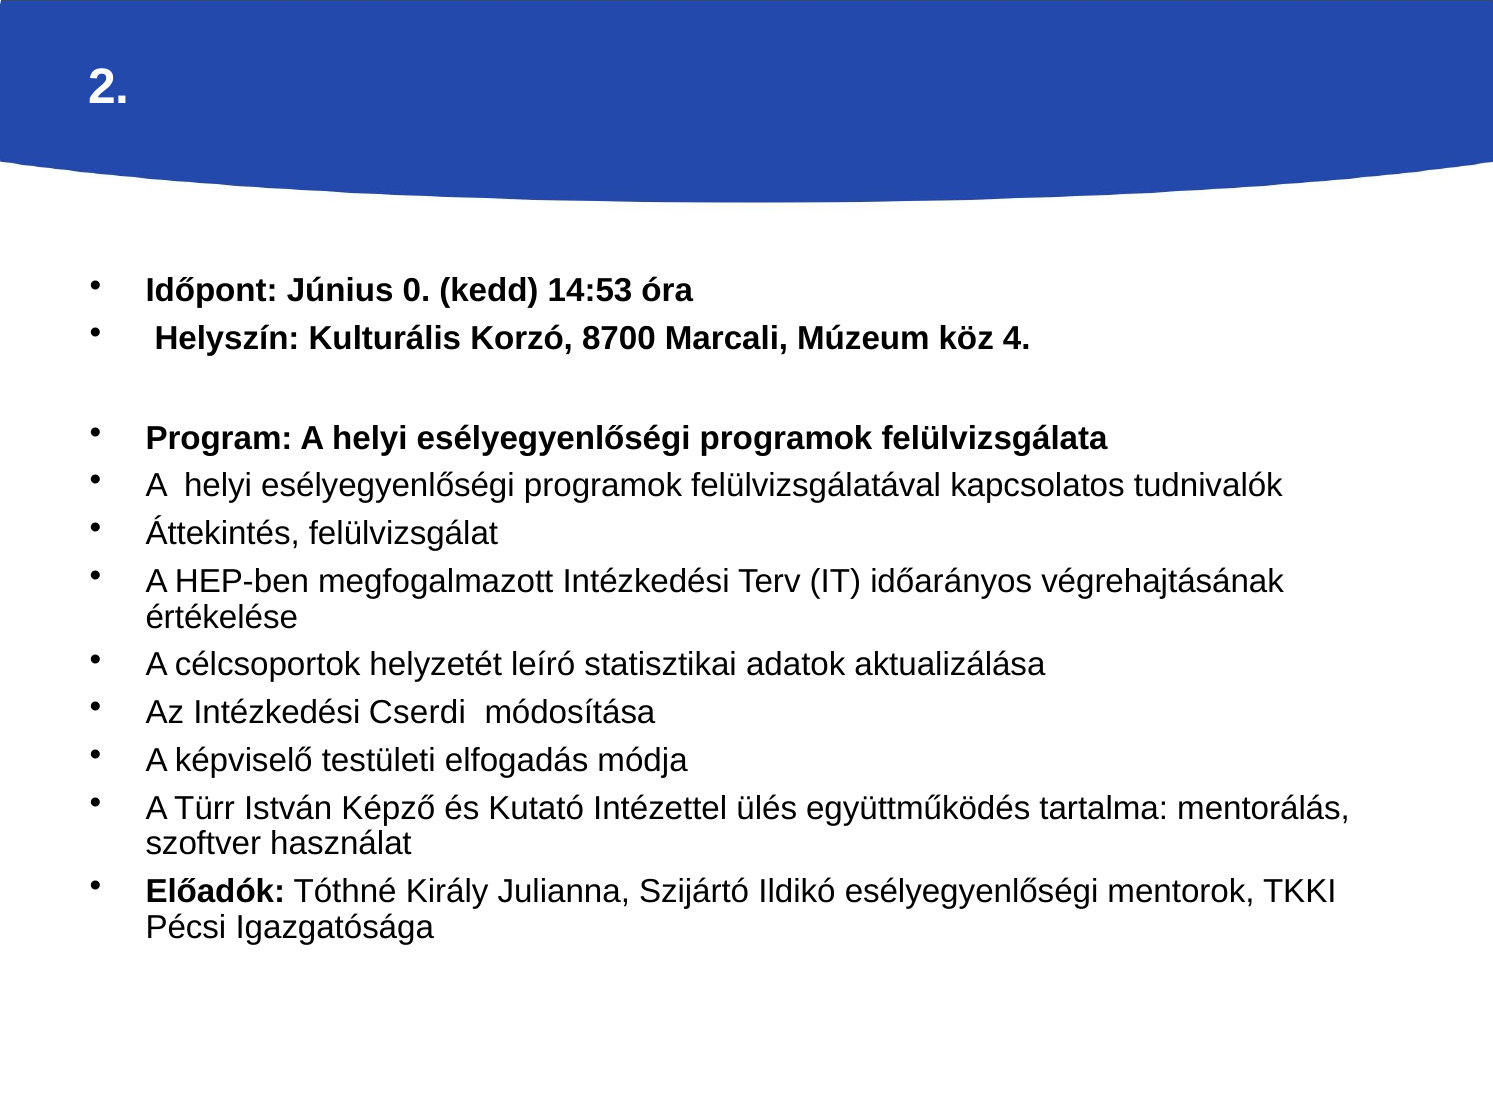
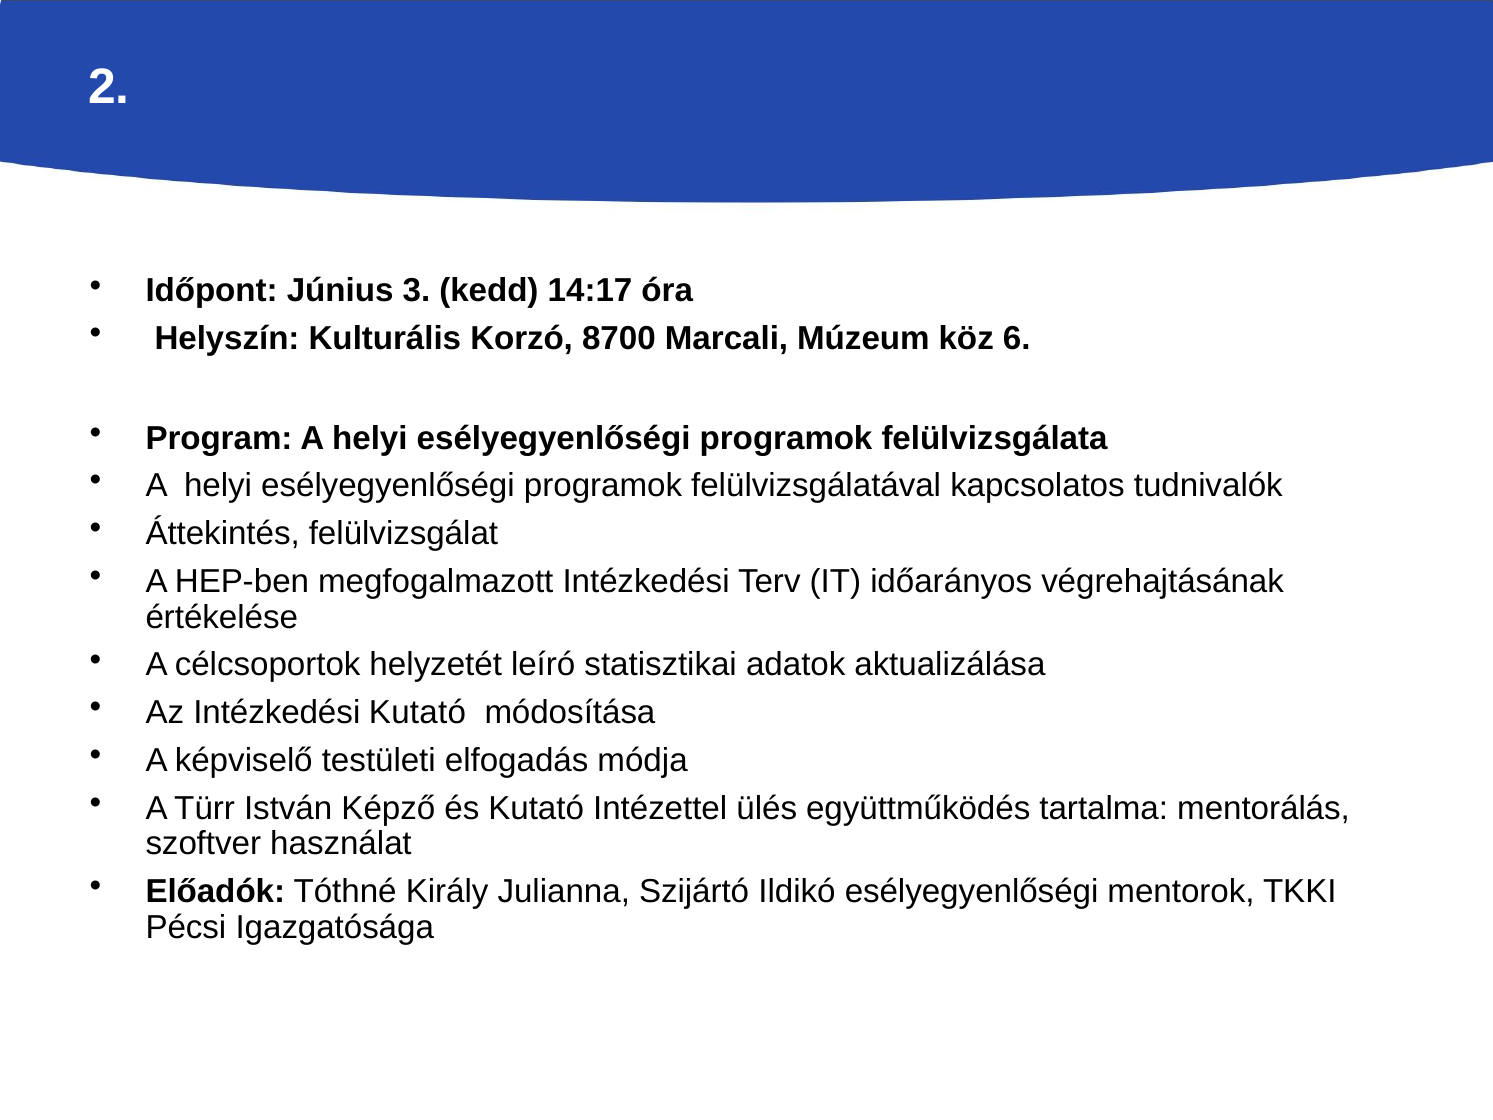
0: 0 -> 3
14:53: 14:53 -> 14:17
4: 4 -> 6
Intézkedési Cserdi: Cserdi -> Kutató
